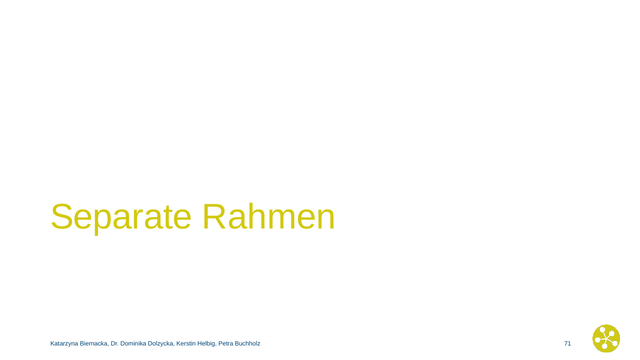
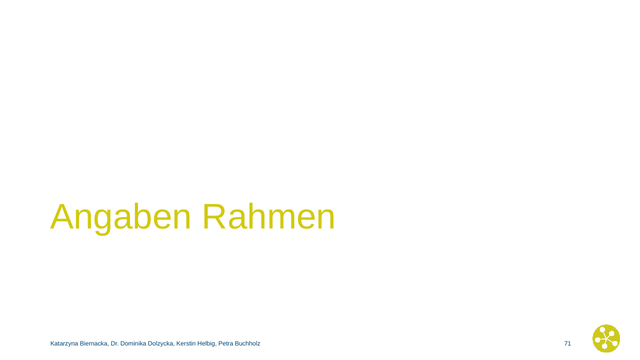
Separate: Separate -> Angaben
